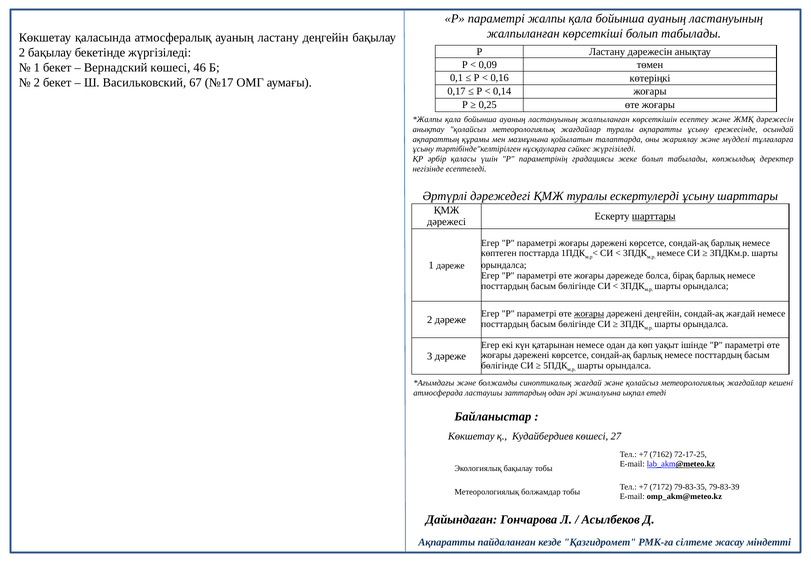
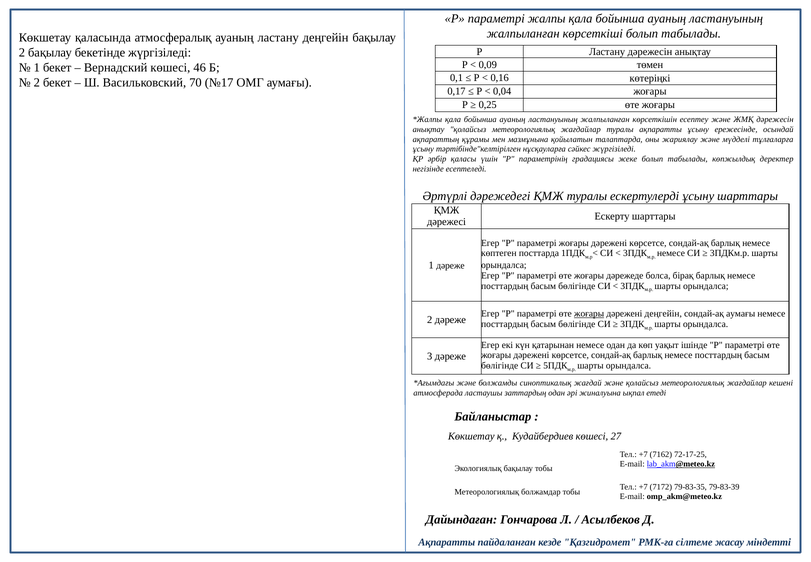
67: 67 -> 70
0,14: 0,14 -> 0,04
шарттары at (654, 216) underline: present -> none
сондай-ақ жағдай: жағдай -> аумағы
